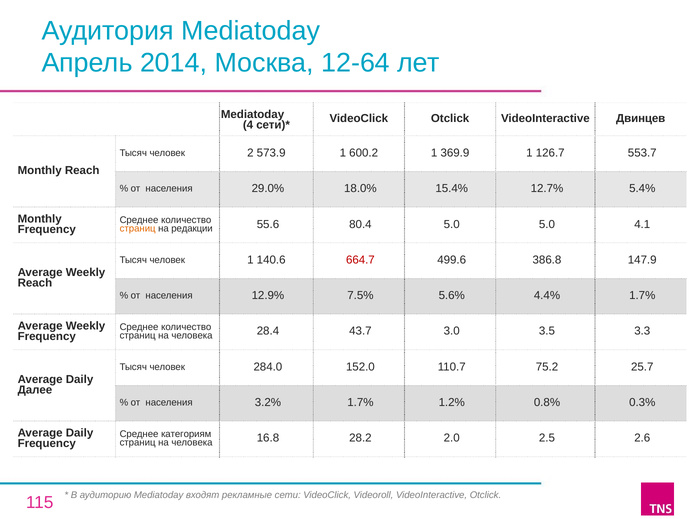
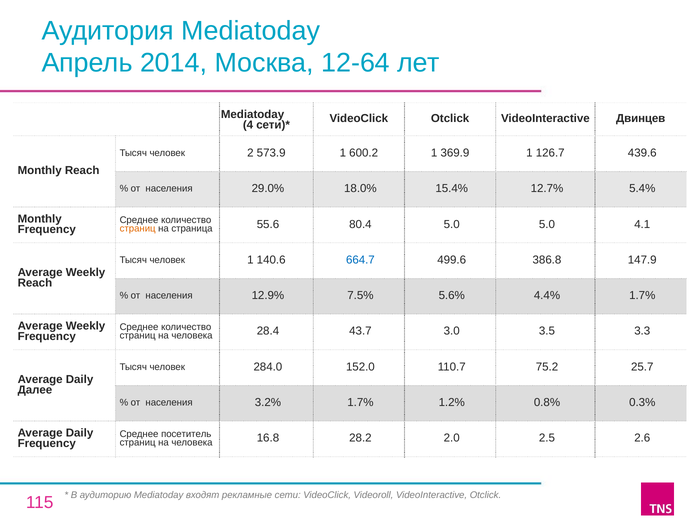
553.7: 553.7 -> 439.6
редакции: редакции -> страница
664.7 colour: red -> blue
категориям: категориям -> посетитель
